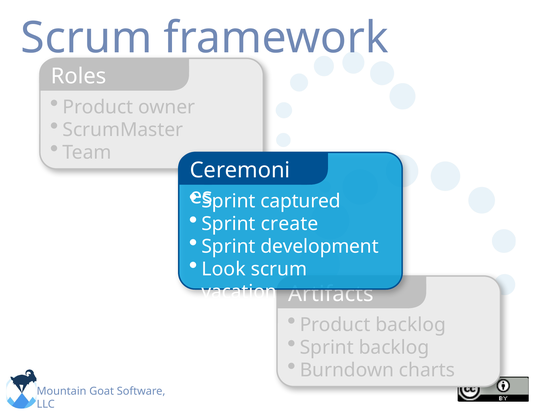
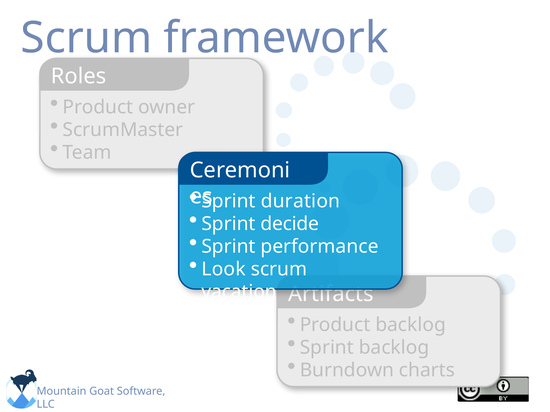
captured: captured -> duration
create: create -> decide
development: development -> performance
